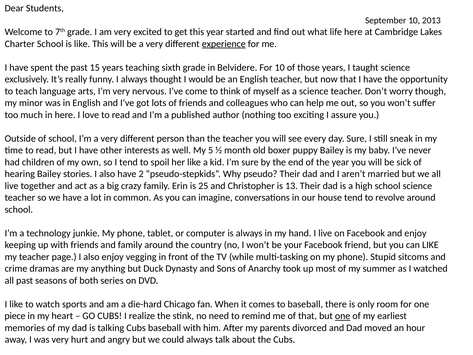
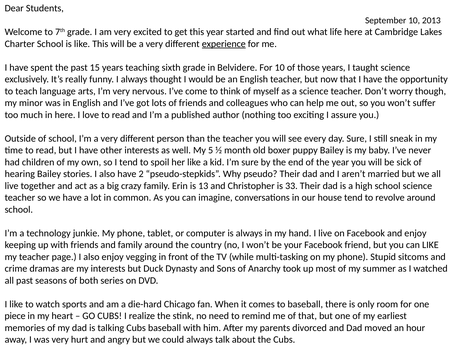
25: 25 -> 13
13: 13 -> 33
my anything: anything -> interests
one at (343, 316) underline: present -> none
